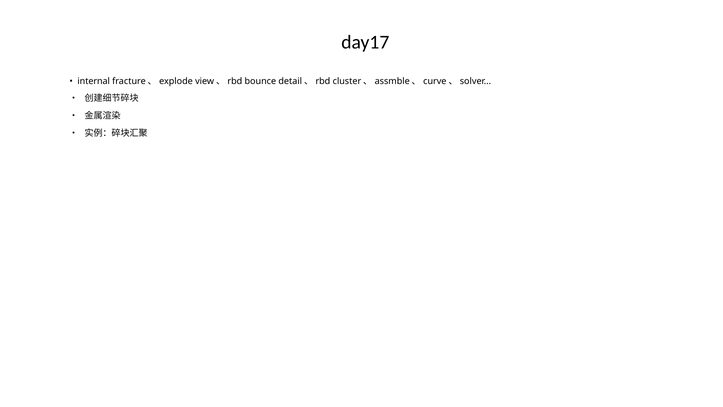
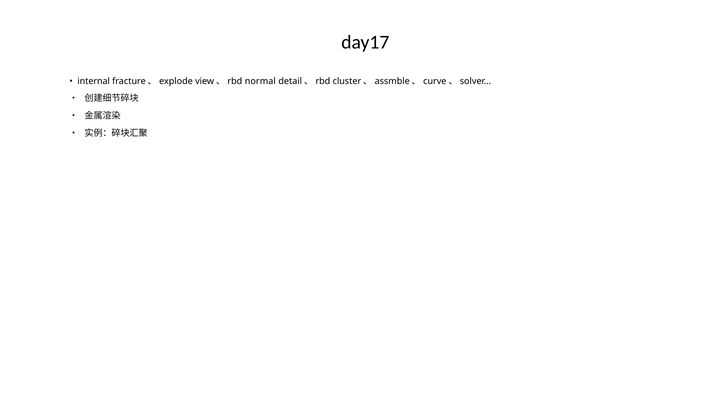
bounce: bounce -> normal
